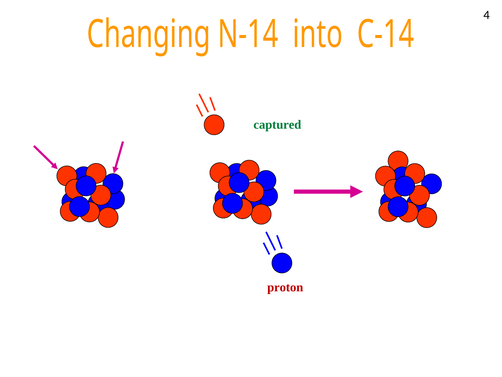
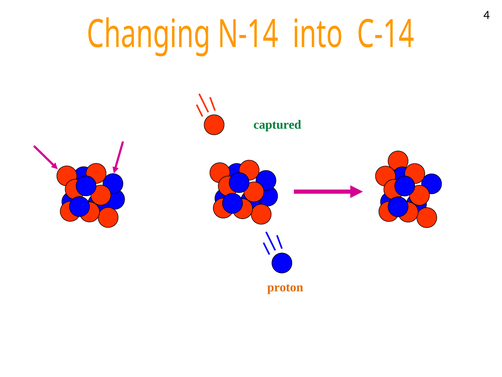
proton at (285, 287) colour: red -> orange
